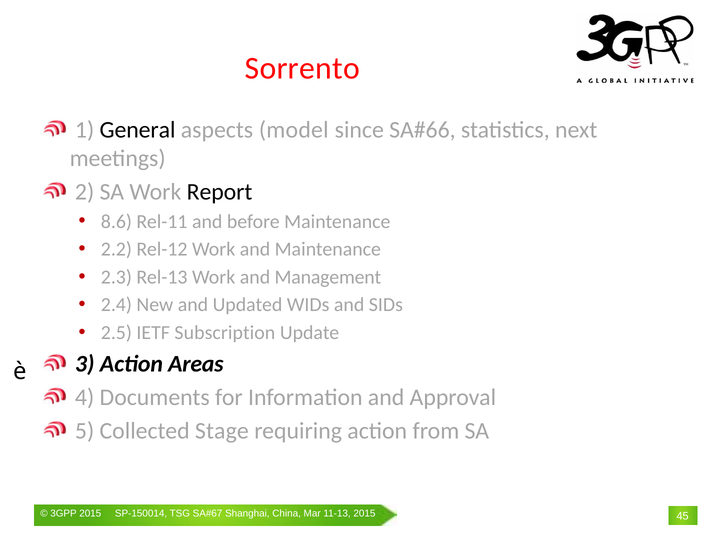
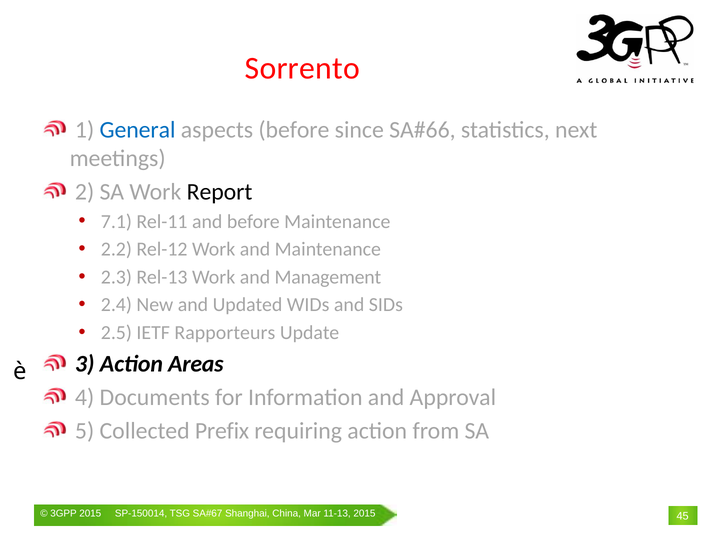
General colour: black -> blue
aspects model: model -> before
8.6: 8.6 -> 7.1
Subscription: Subscription -> Rapporteurs
Stage: Stage -> Prefix
